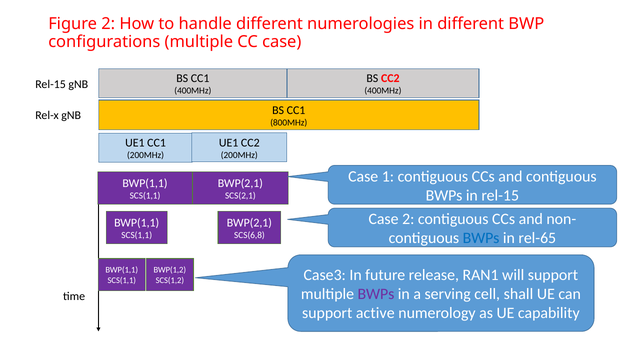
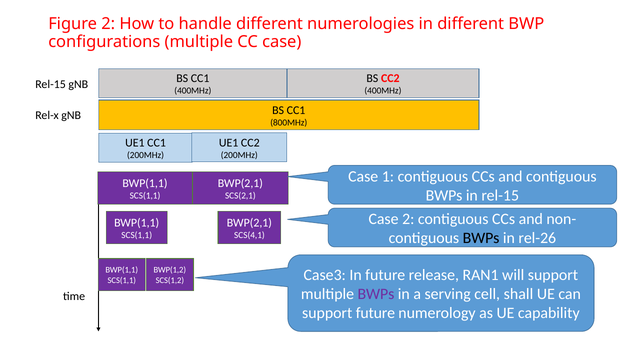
SCS(6,8: SCS(6,8 -> SCS(4,1
BWPs at (481, 238) colour: blue -> black
rel-65: rel-65 -> rel-26
support active: active -> future
